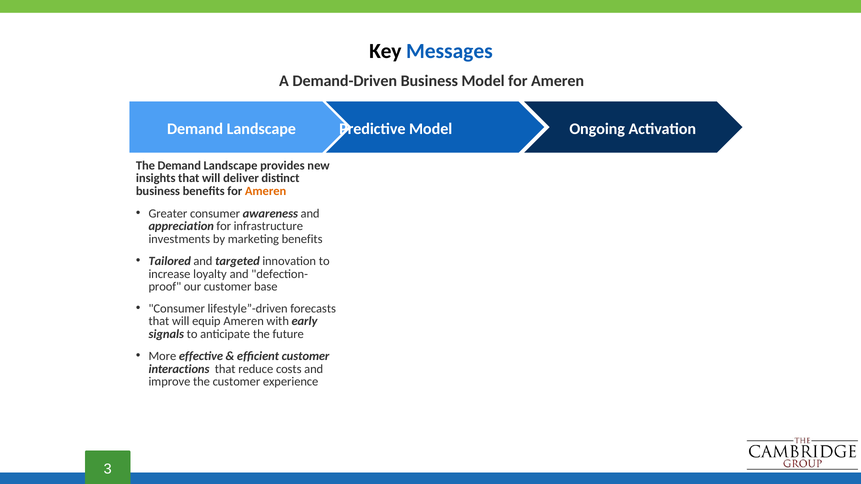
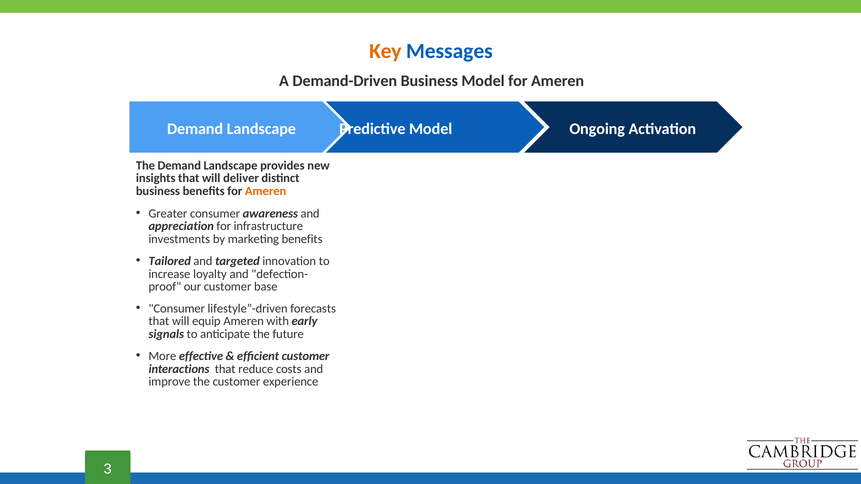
Key colour: black -> orange
